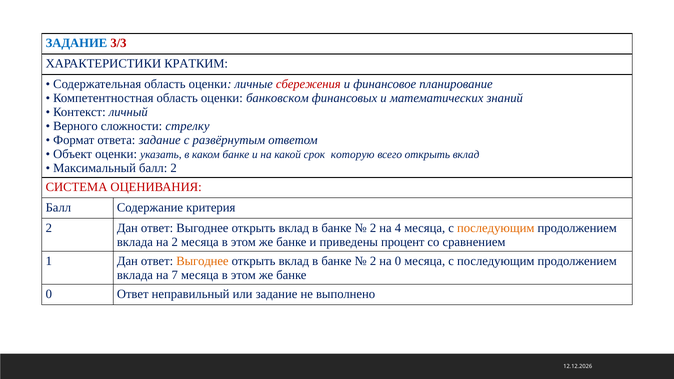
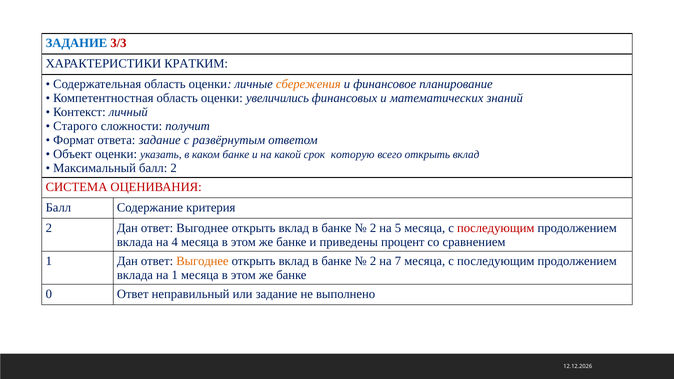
сбережения colour: red -> orange
банковском: банковском -> увеличились
Верного: Верного -> Старого
стрелку: стрелку -> получит
4: 4 -> 5
последующим at (496, 228) colour: orange -> red
на 2: 2 -> 4
на 0: 0 -> 7
на 7: 7 -> 1
